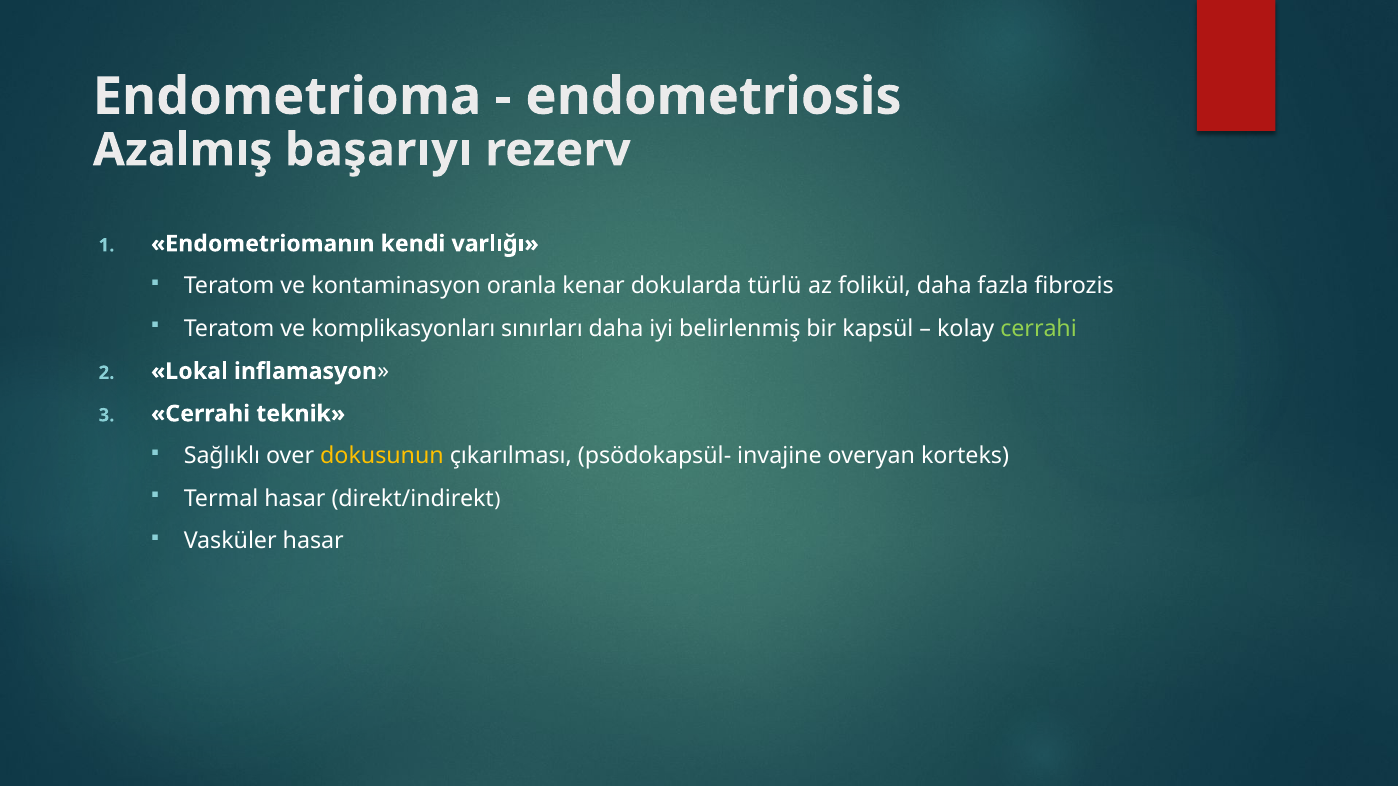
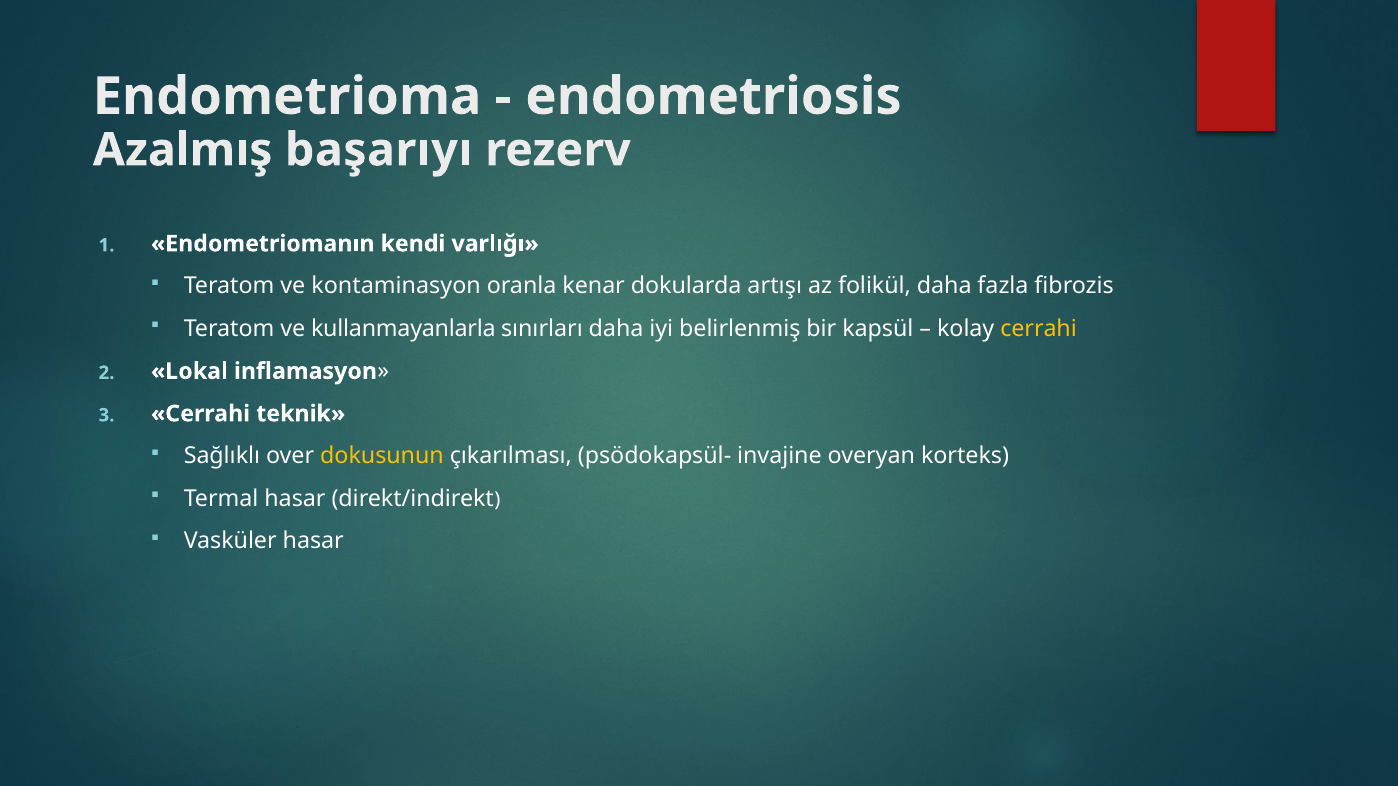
türlü: türlü -> artışı
komplikasyonları: komplikasyonları -> kullanmayanlarla
cerrahi at (1039, 329) colour: light green -> yellow
